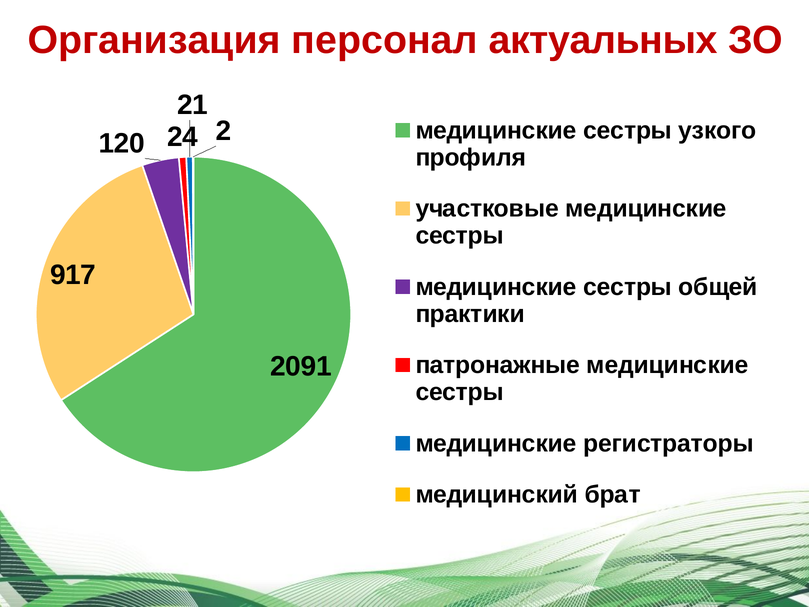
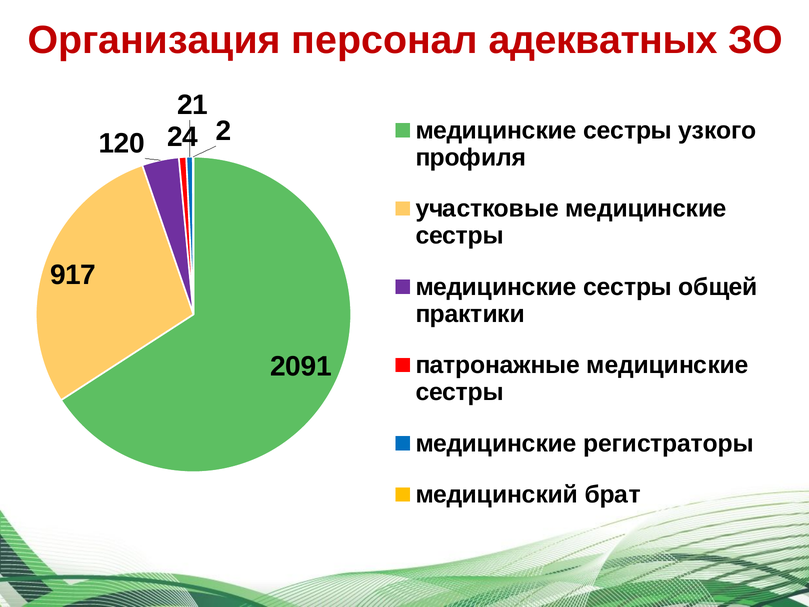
актуальных: актуальных -> адекватных
